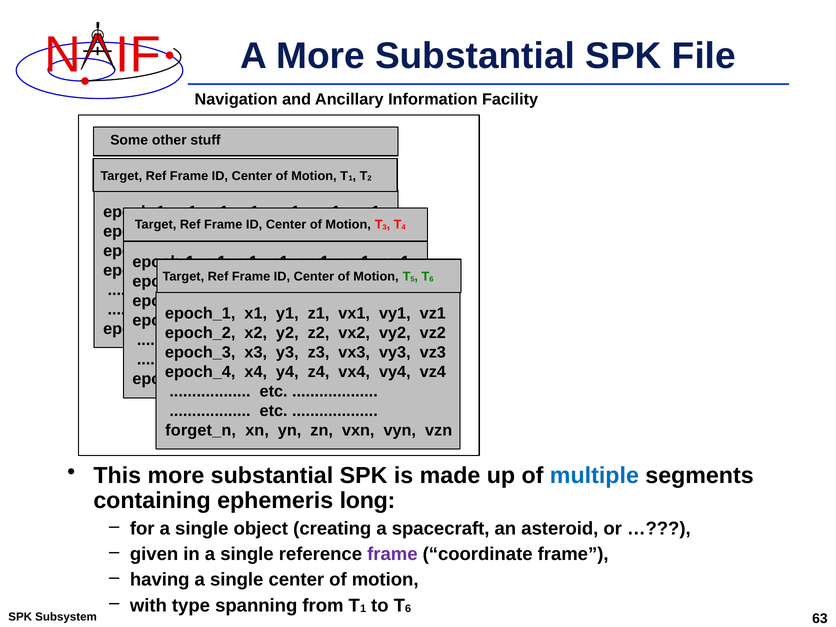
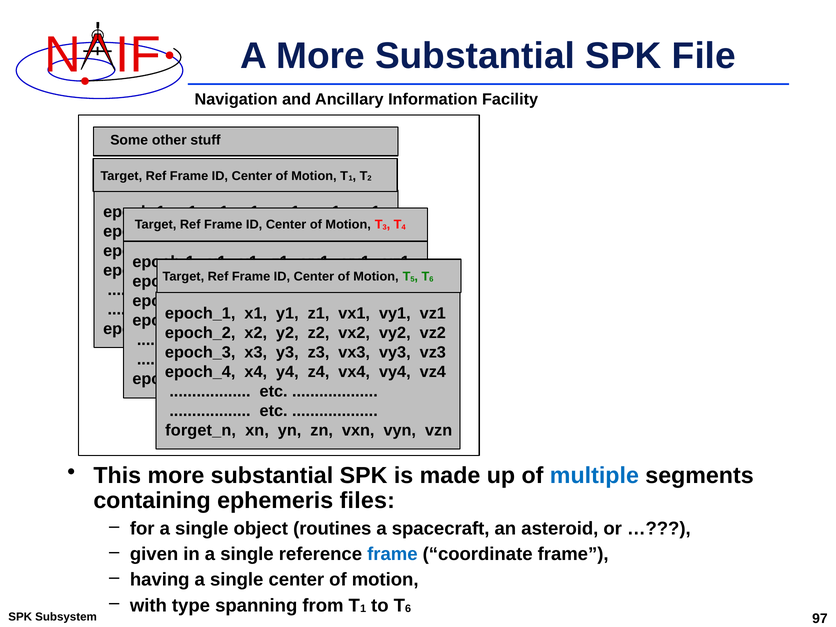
long: long -> files
creating: creating -> routines
frame at (392, 555) colour: purple -> blue
63: 63 -> 97
